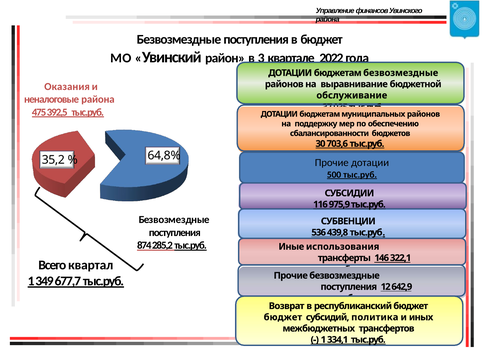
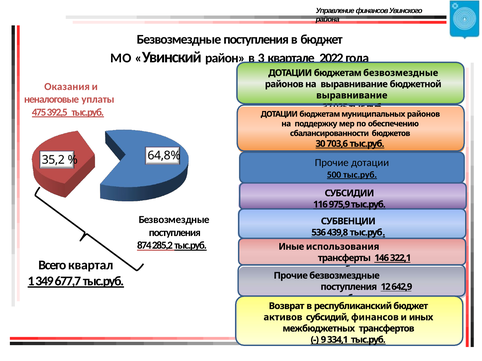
обслуживание at (352, 95): обслуживание -> выравнивание
неналоговые района: района -> уплаты
бюджет at (283, 318): бюджет -> активов
субсидий политика: политика -> финансов
1 at (323, 340): 1 -> 9
